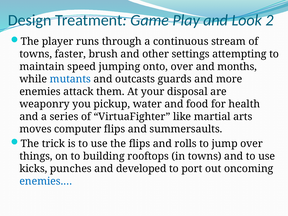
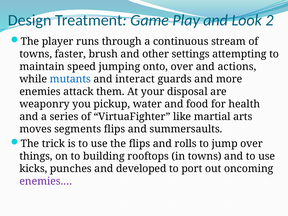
months: months -> actions
outcasts: outcasts -> interact
computer: computer -> segments
enemies.… colour: blue -> purple
